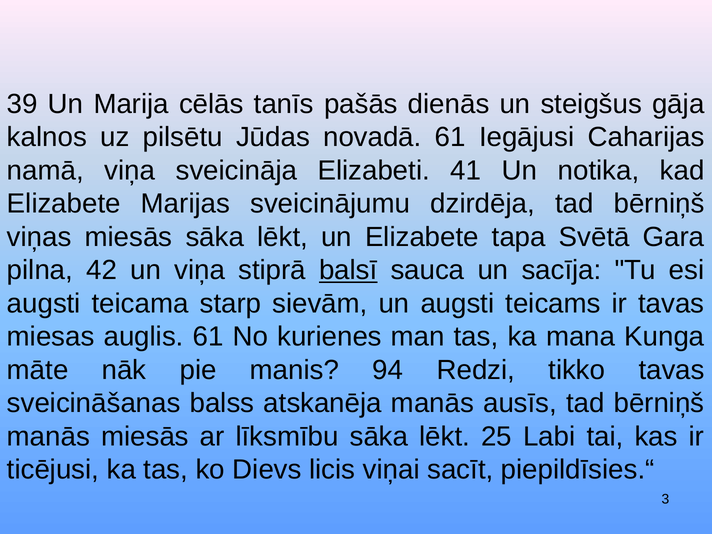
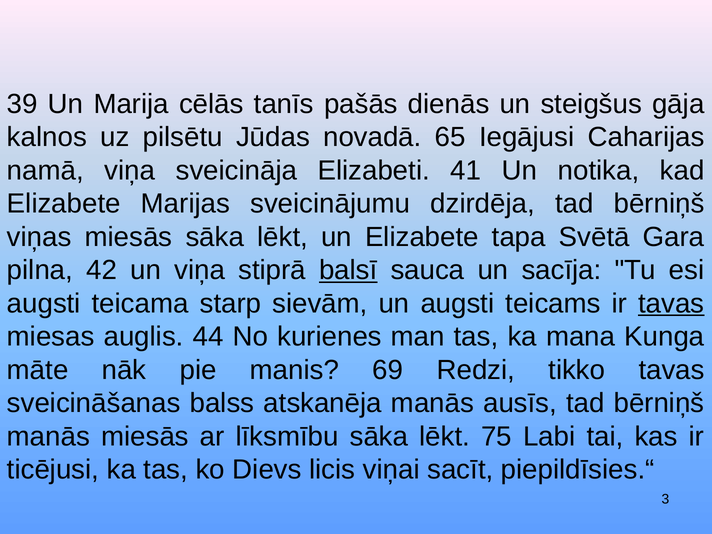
novadā 61: 61 -> 65
tavas at (671, 303) underline: none -> present
auglis 61: 61 -> 44
94: 94 -> 69
25: 25 -> 75
